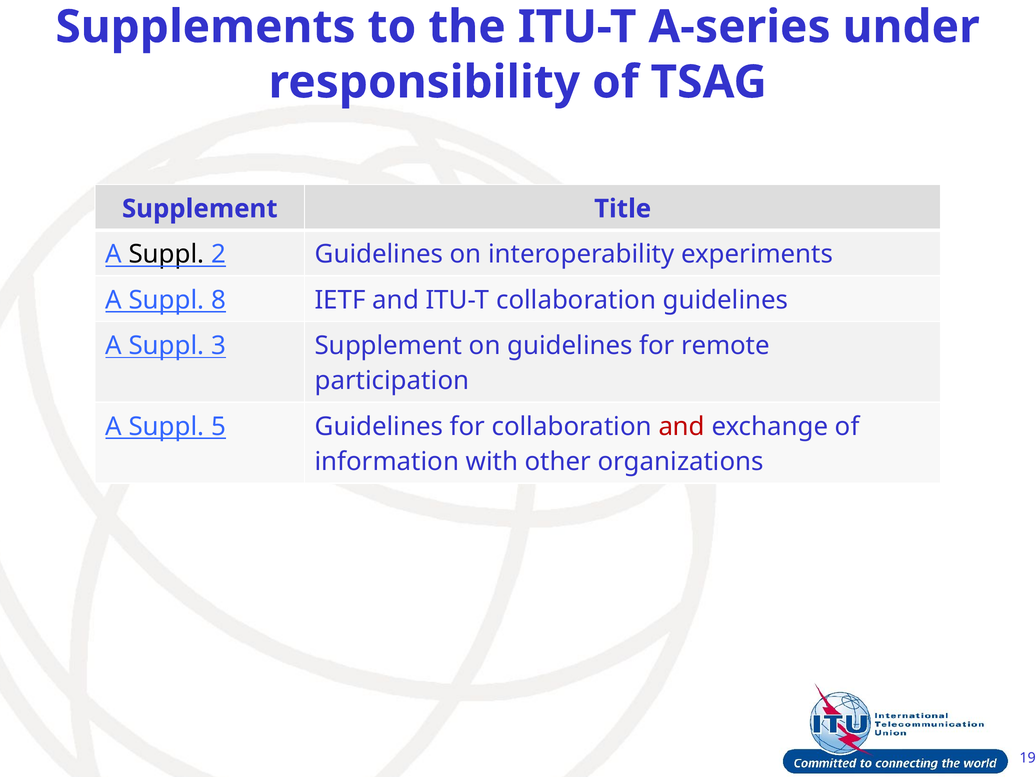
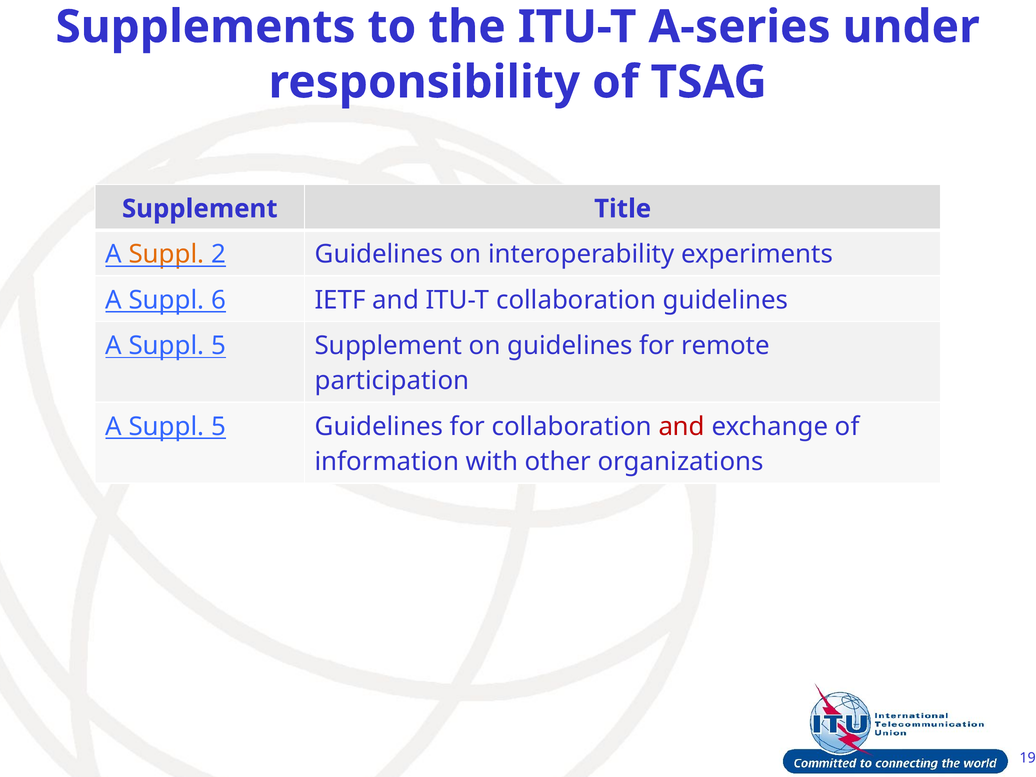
Suppl at (166, 254) colour: black -> orange
8: 8 -> 6
3 at (219, 346): 3 -> 5
